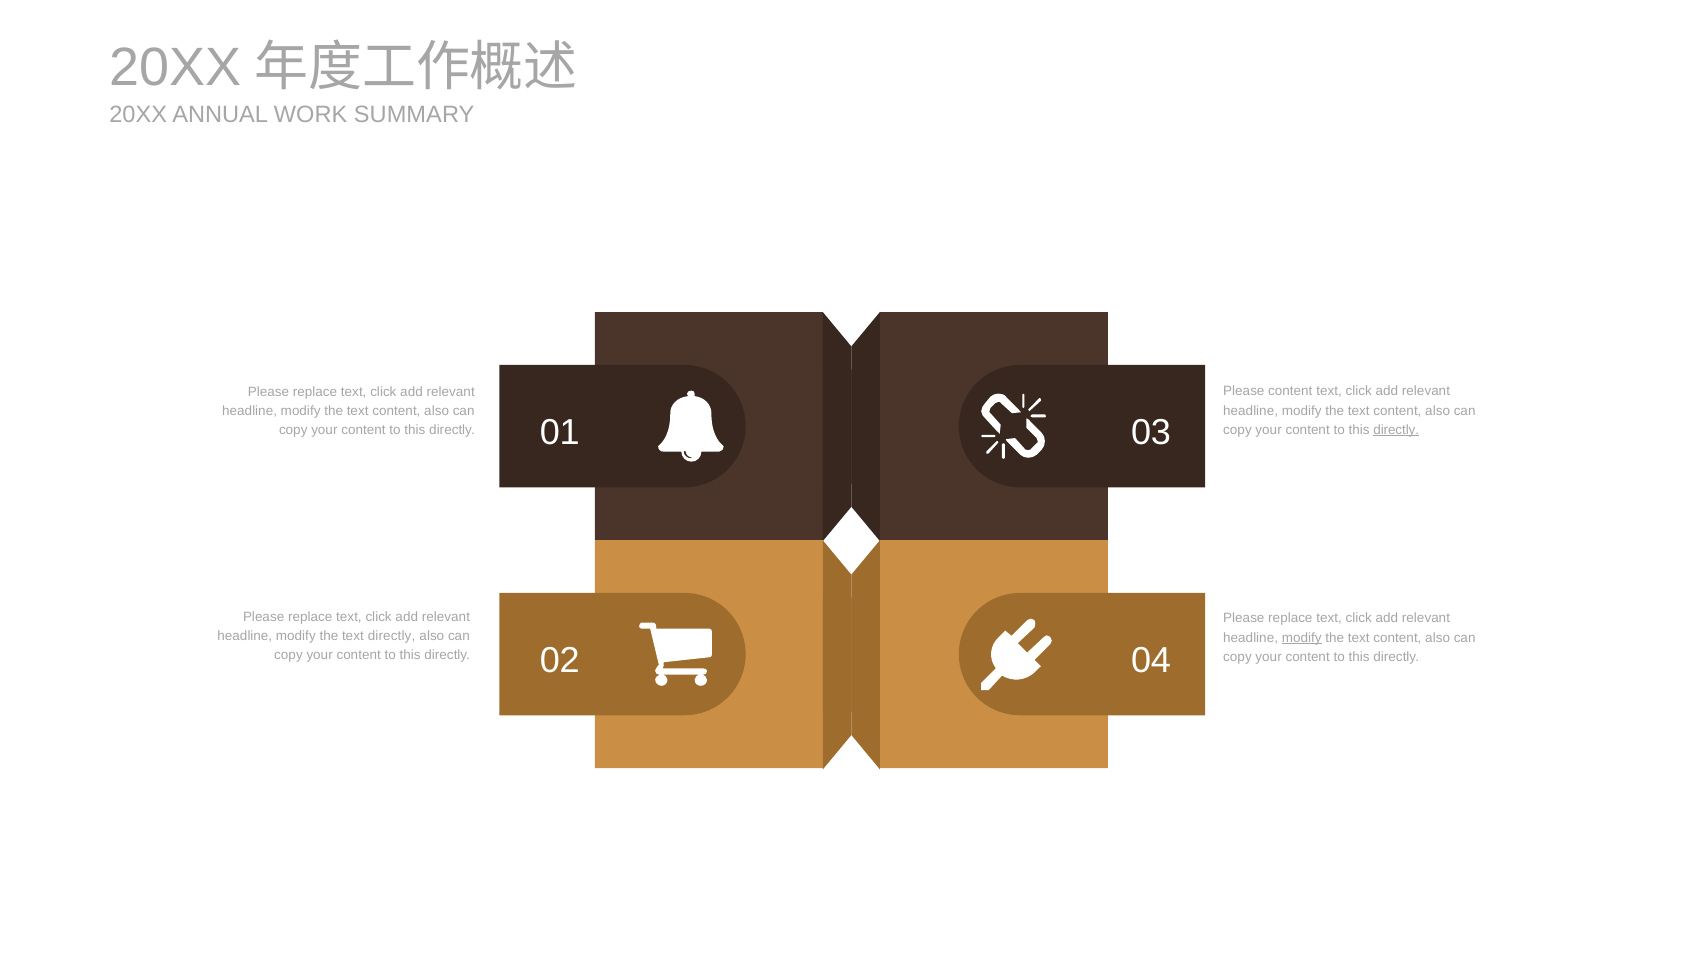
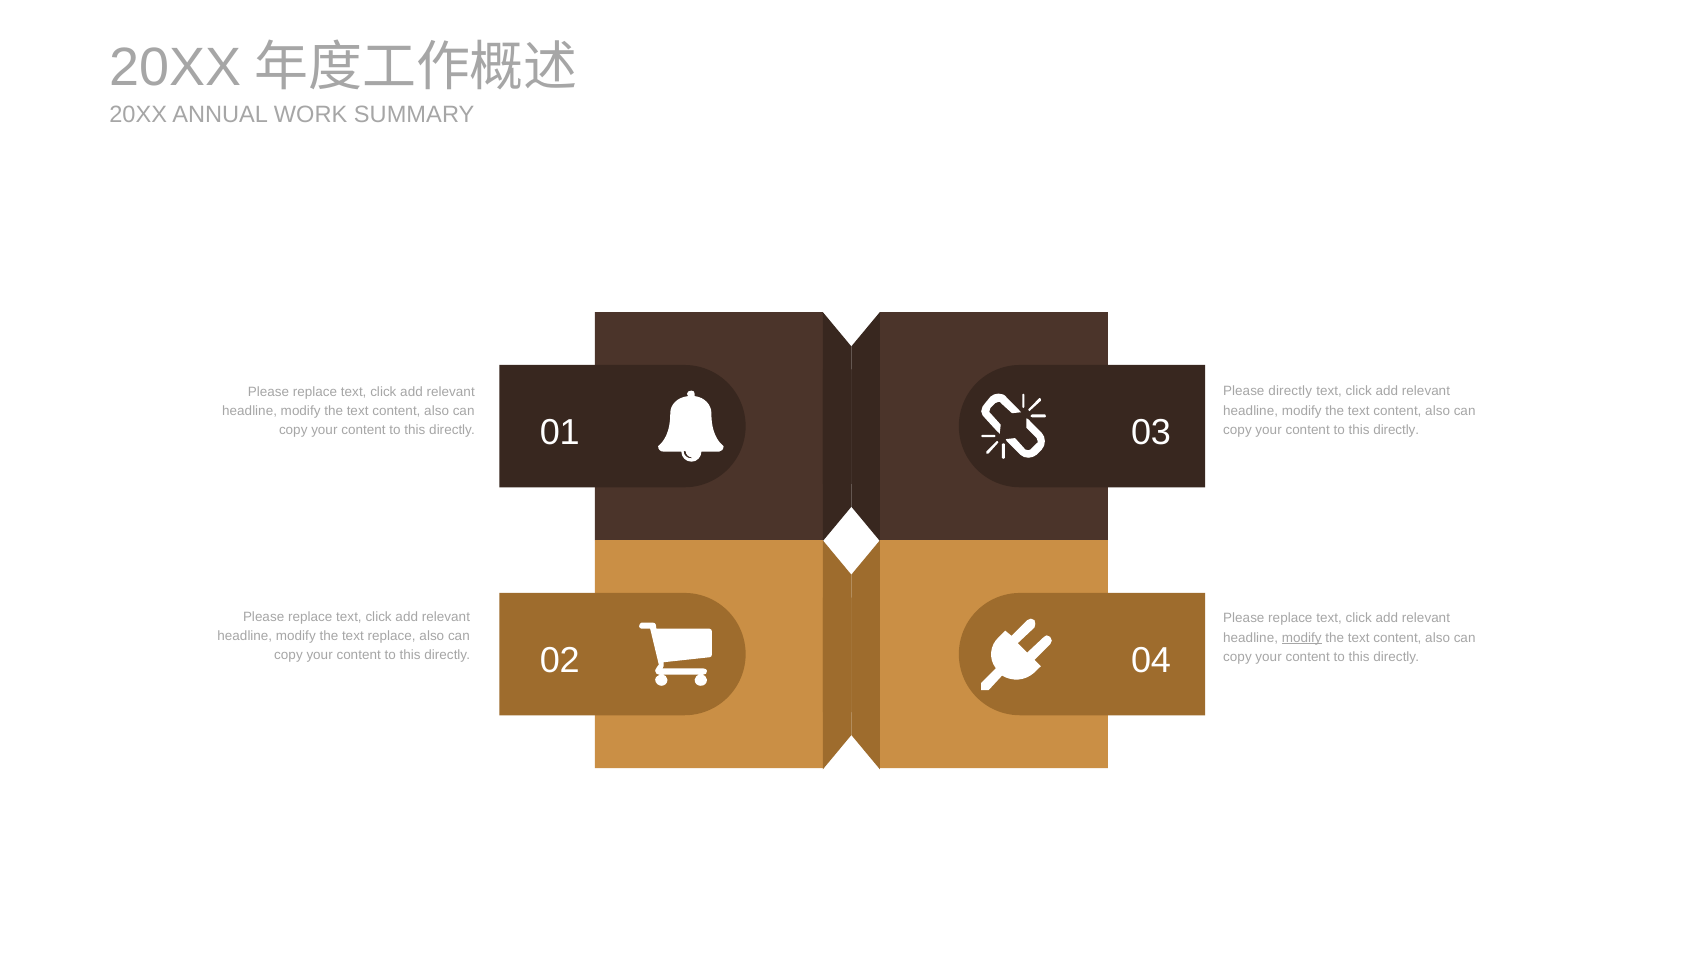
Please content: content -> directly
directly at (1396, 430) underline: present -> none
text directly: directly -> replace
